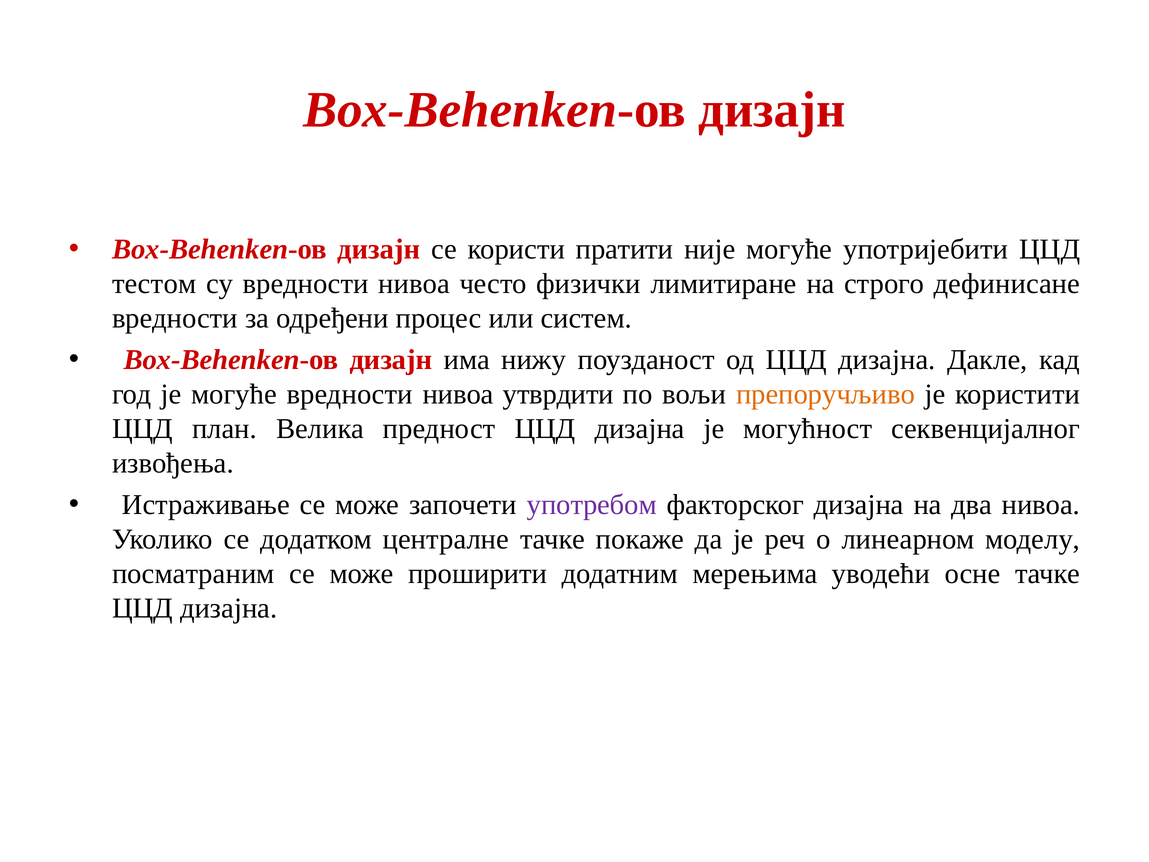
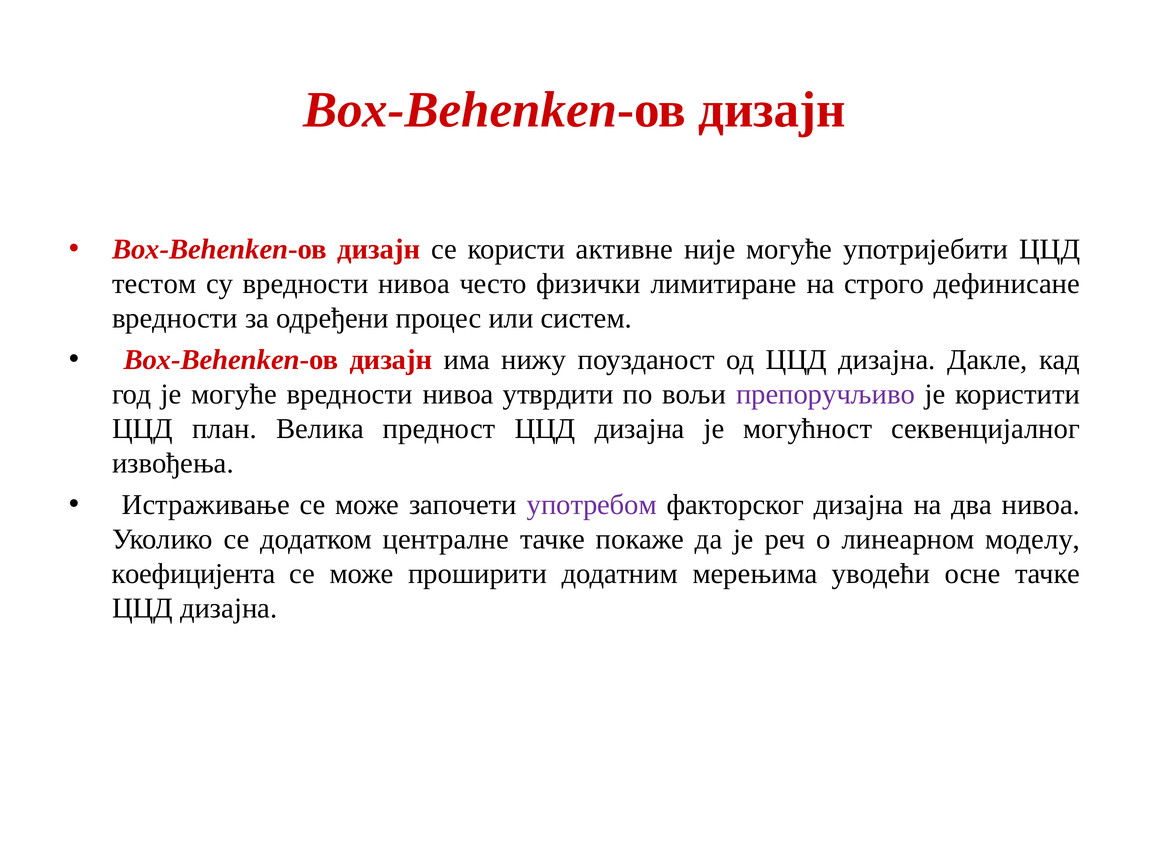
пратити: пратити -> активне
препоручљиво colour: orange -> purple
посматраним: посматраним -> коефицијента
